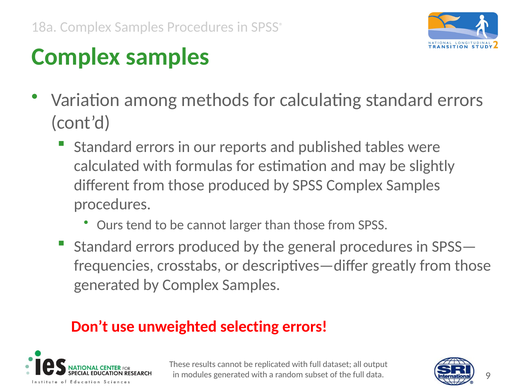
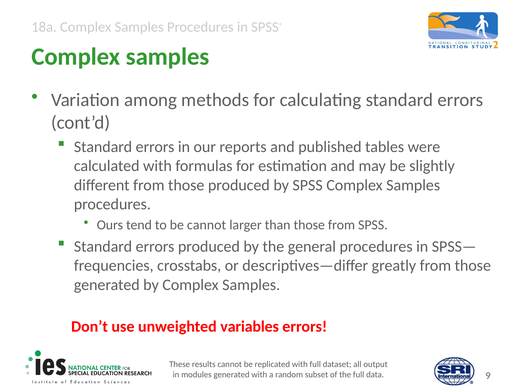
selecting: selecting -> variables
